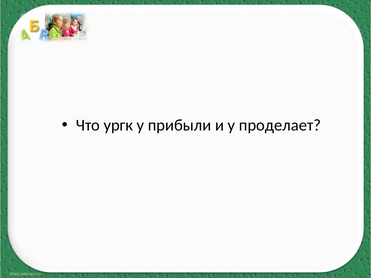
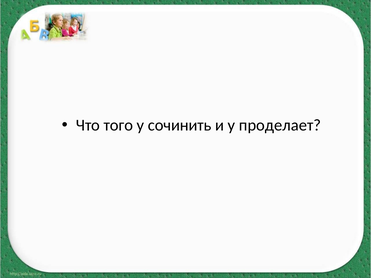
ургк: ургк -> того
прибыли: прибыли -> сочинить
